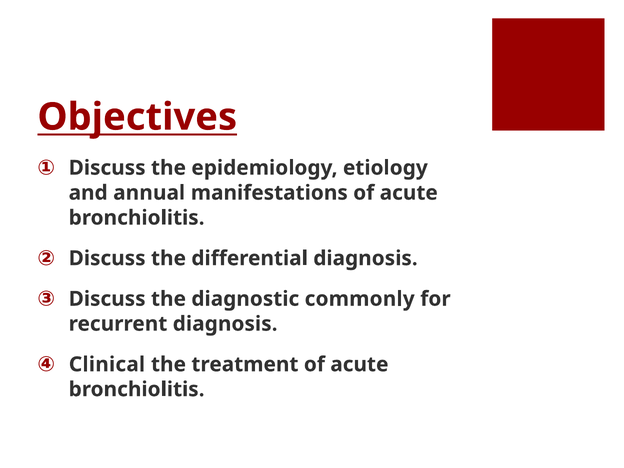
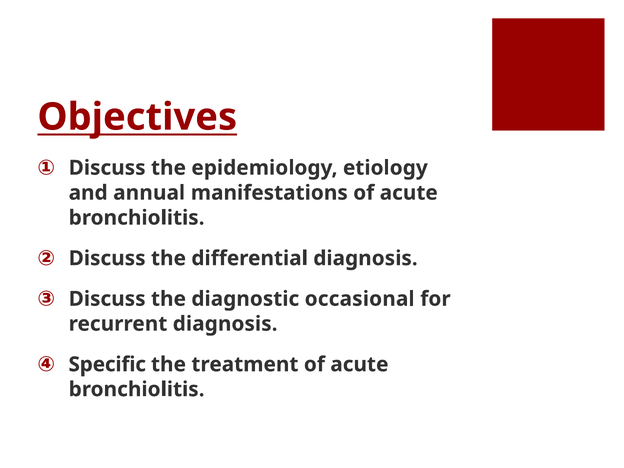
commonly: commonly -> occasional
Clinical: Clinical -> Specific
